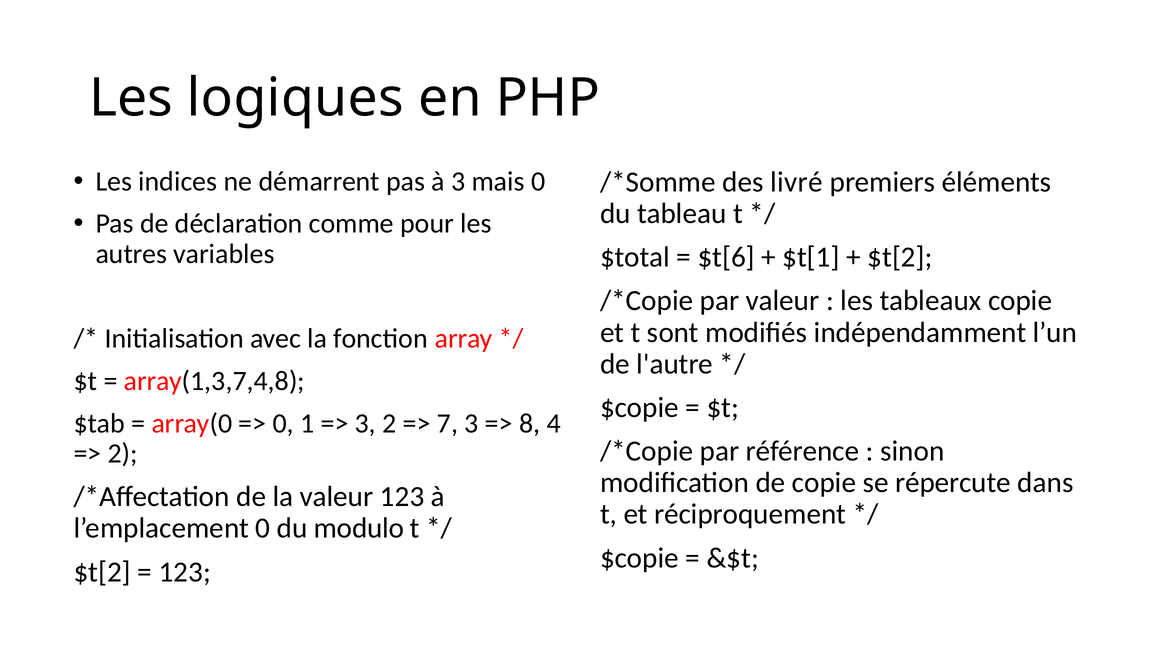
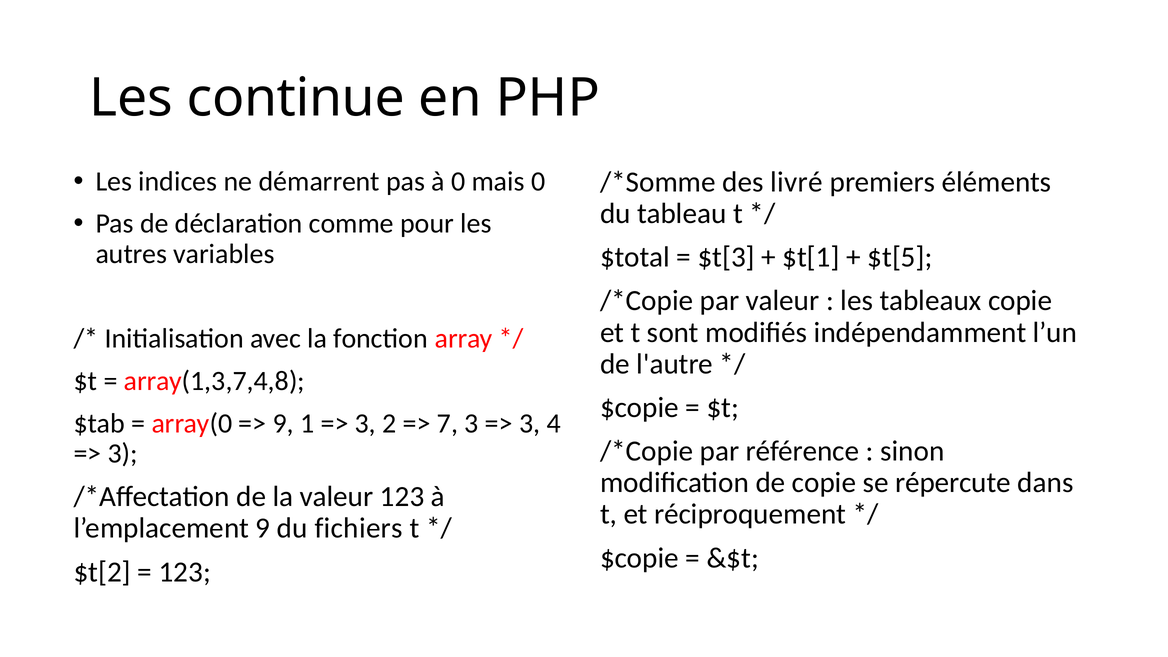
logiques: logiques -> continue
à 3: 3 -> 0
$t[6: $t[6 -> $t[3
$t[2 at (900, 257): $t[2 -> $t[5
0 at (283, 423): 0 -> 9
8 at (530, 423): 8 -> 3
2 at (123, 454): 2 -> 3
l’emplacement 0: 0 -> 9
modulo: modulo -> fichiers
